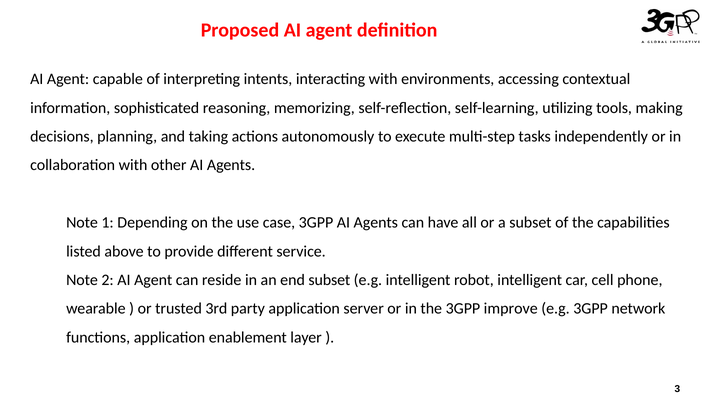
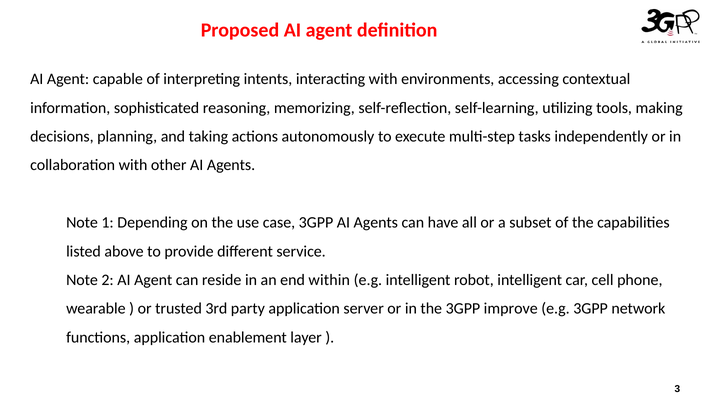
end subset: subset -> within
